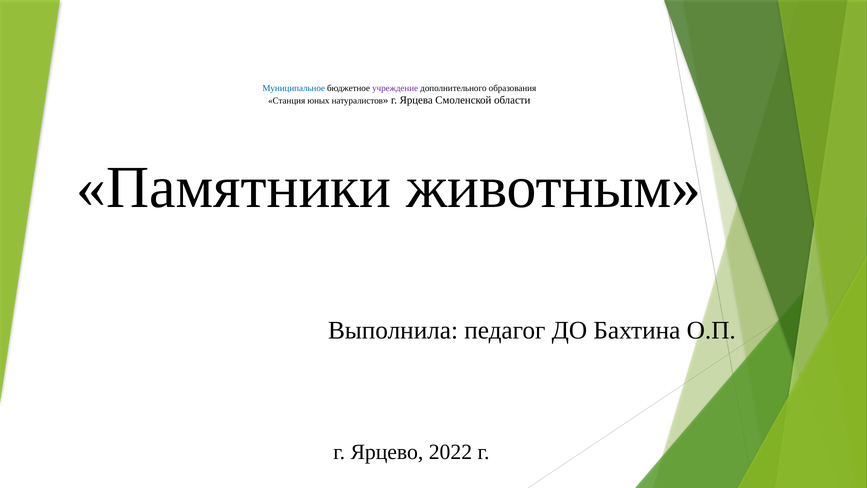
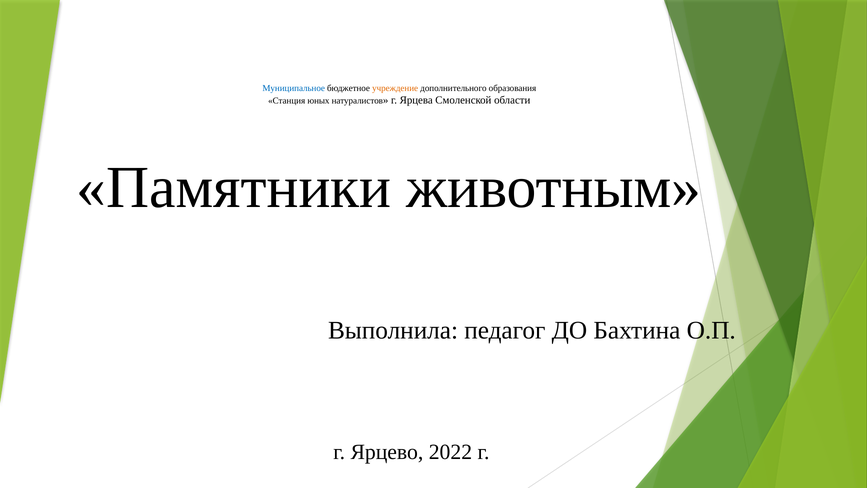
учреждение colour: purple -> orange
